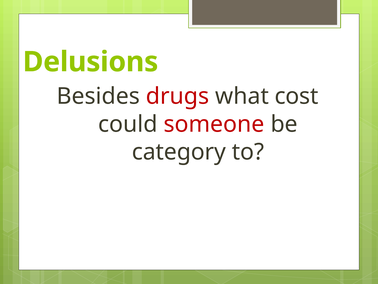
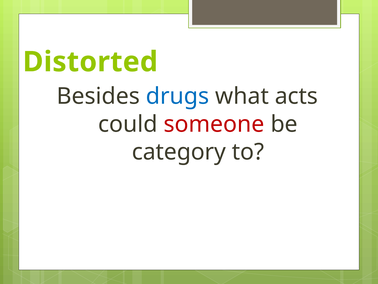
Delusions: Delusions -> Distorted
drugs colour: red -> blue
cost: cost -> acts
